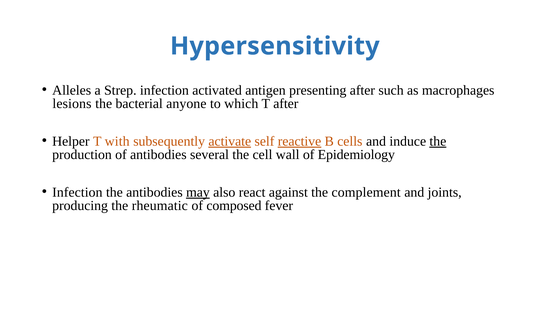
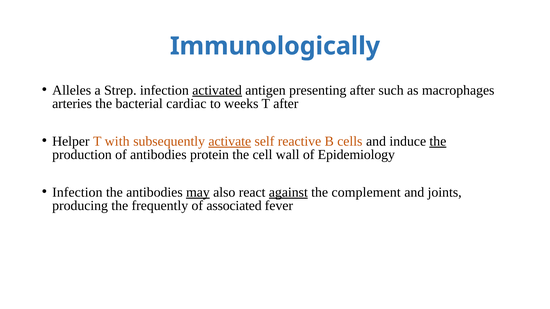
Hypersensitivity: Hypersensitivity -> Immunologically
activated underline: none -> present
lesions: lesions -> arteries
anyone: anyone -> cardiac
which: which -> weeks
reactive underline: present -> none
several: several -> protein
against underline: none -> present
rheumatic: rheumatic -> frequently
composed: composed -> associated
